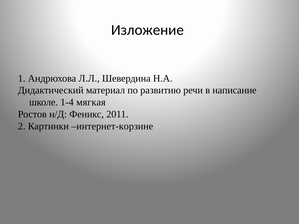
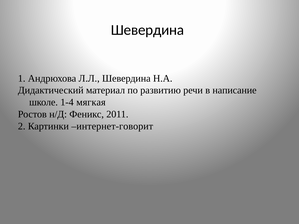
Изложение at (147, 30): Изложение -> Шевердина
интернет-корзине: интернет-корзине -> интернет-говорит
